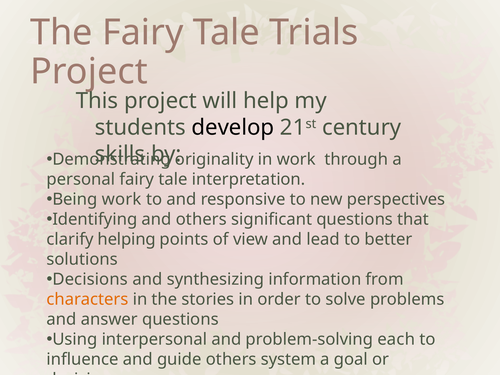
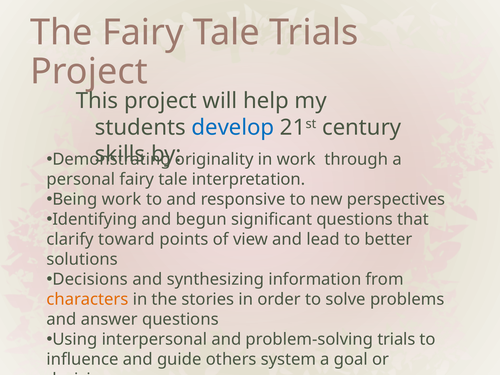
develop colour: black -> blue
and others: others -> begun
helping: helping -> toward
problem-solving each: each -> trials
